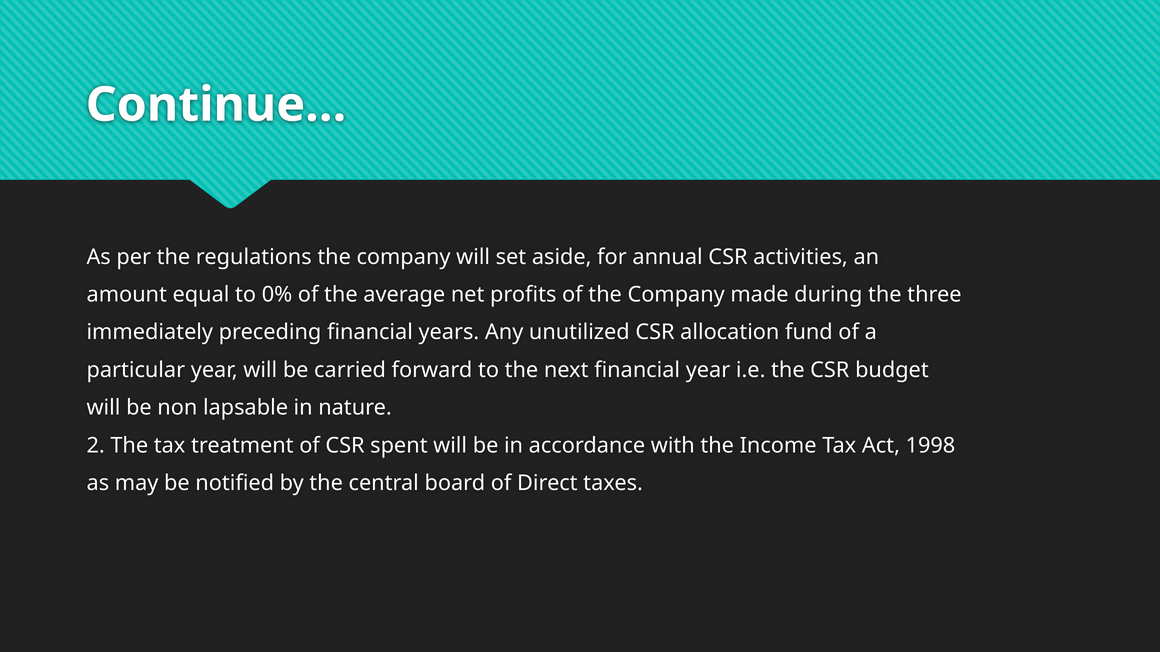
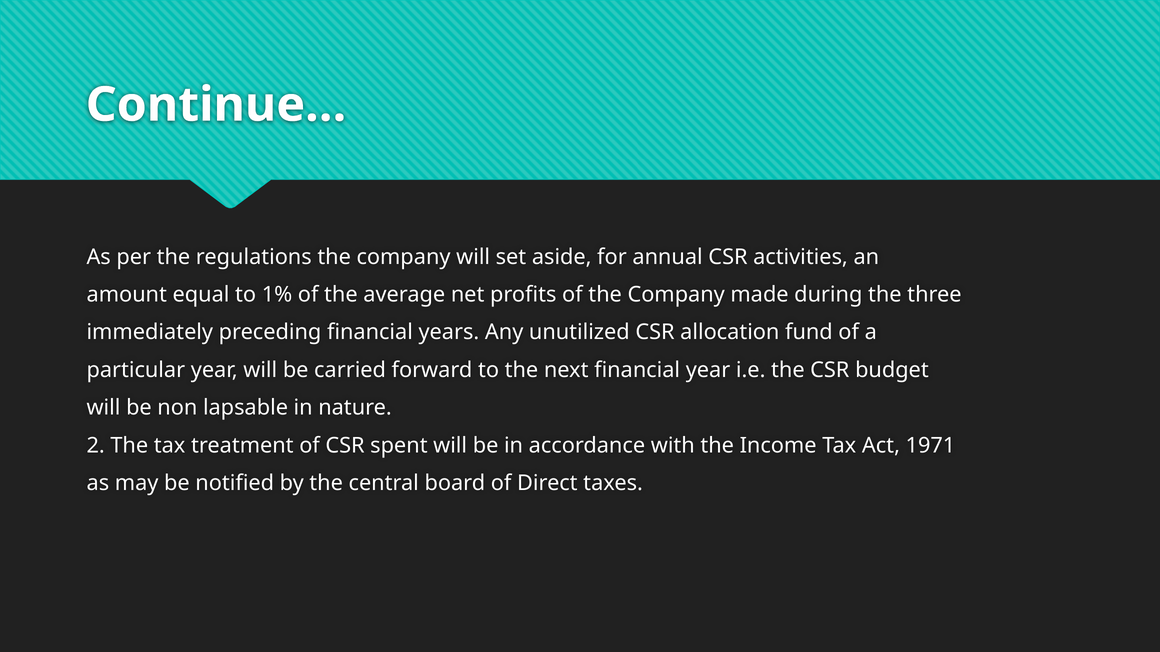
0%: 0% -> 1%
1998: 1998 -> 1971
